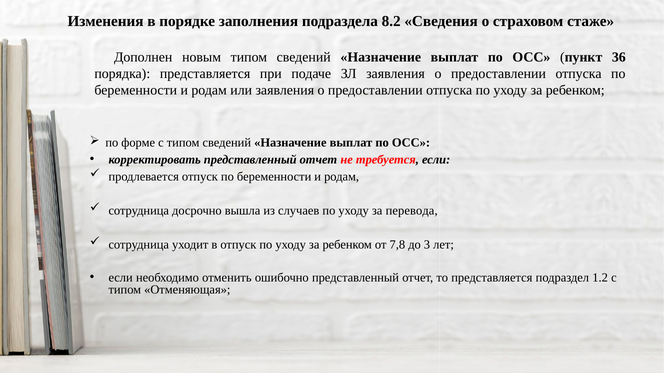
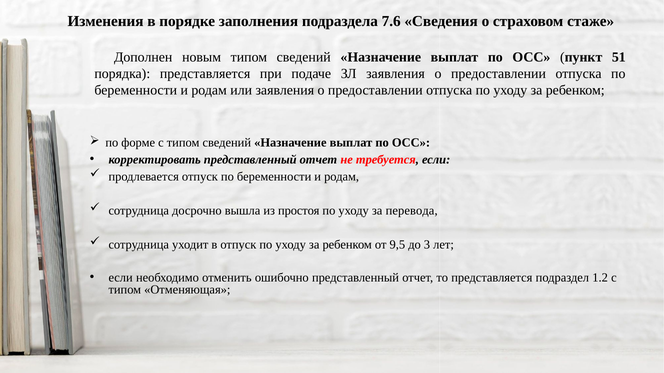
8.2: 8.2 -> 7.6
36: 36 -> 51
случаев: случаев -> простоя
7,8: 7,8 -> 9,5
